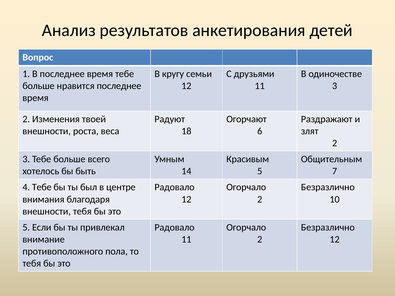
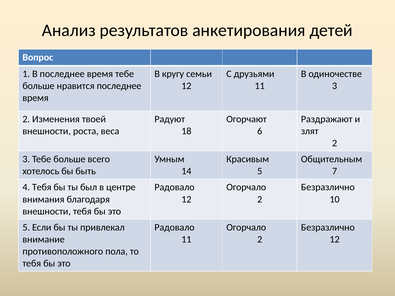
4 Тебе: Тебе -> Тебя
